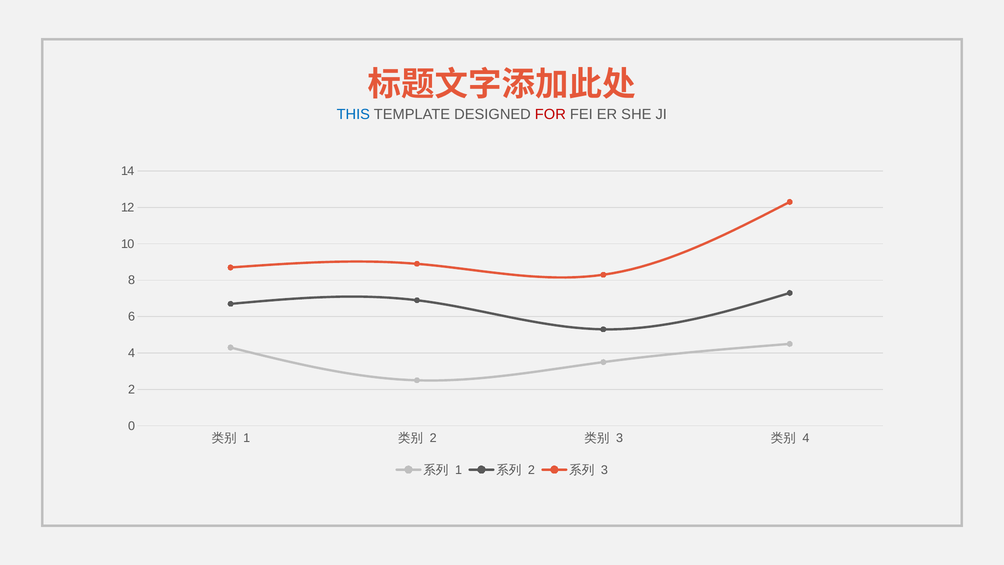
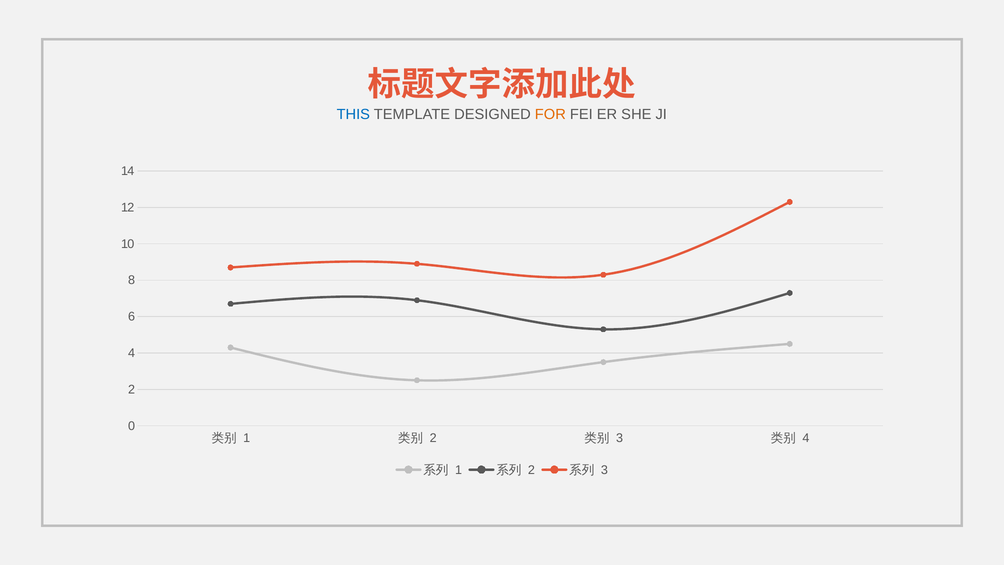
FOR colour: red -> orange
